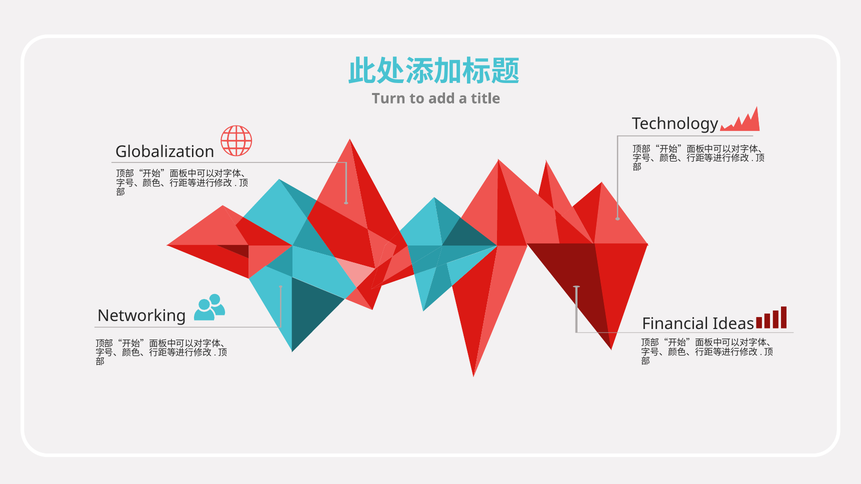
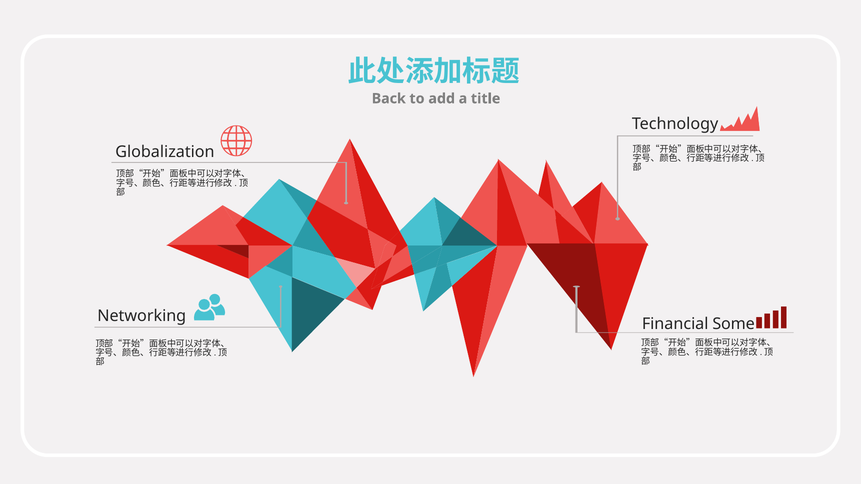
Turn: Turn -> Back
Ideas: Ideas -> Some
